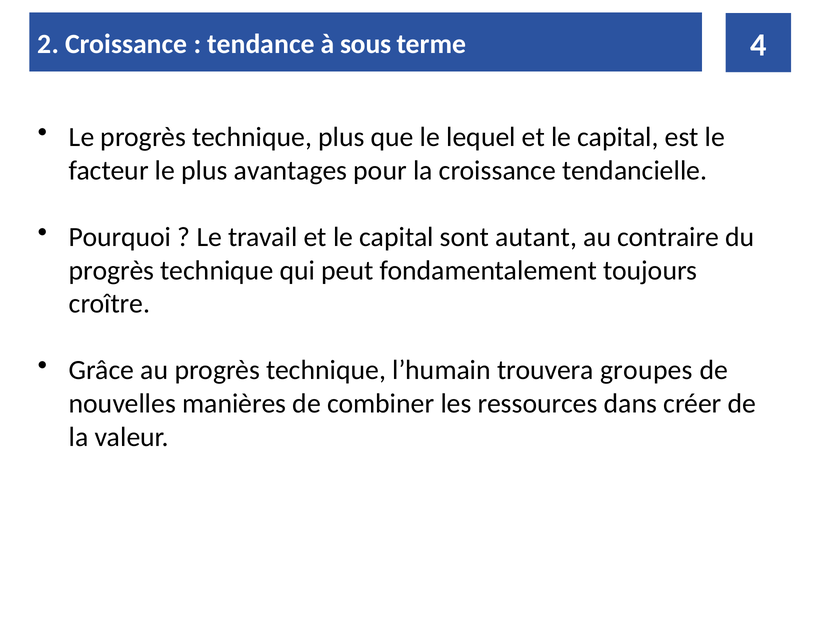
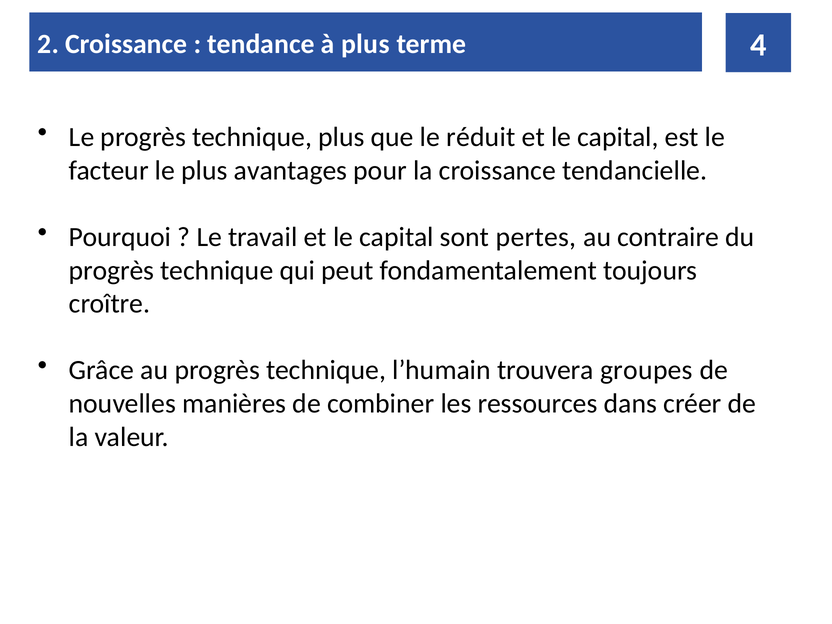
à sous: sous -> plus
lequel: lequel -> réduit
autant: autant -> pertes
